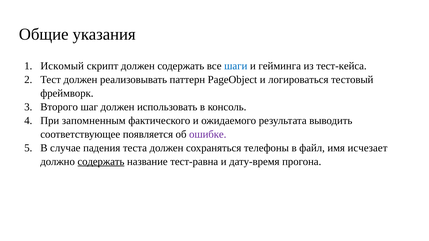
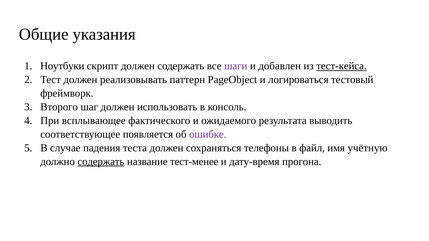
Искомый: Искомый -> Ноутбуки
шаги colour: blue -> purple
гейминга: гейминга -> добавлен
тест-кейса underline: none -> present
запомненным: запомненным -> всплывающее
исчезает: исчезает -> учётную
тест-равна: тест-равна -> тест-менее
